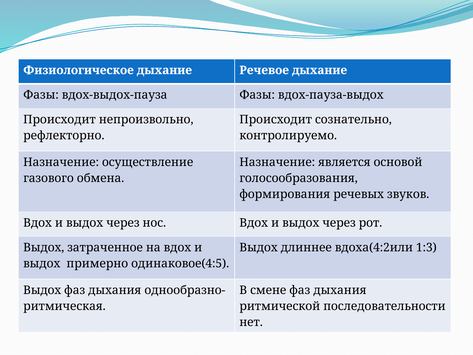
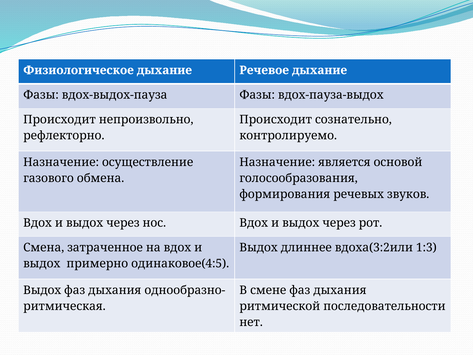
Выдох at (44, 247): Выдох -> Смена
вдоха(4:2или: вдоха(4:2или -> вдоха(3:2или
